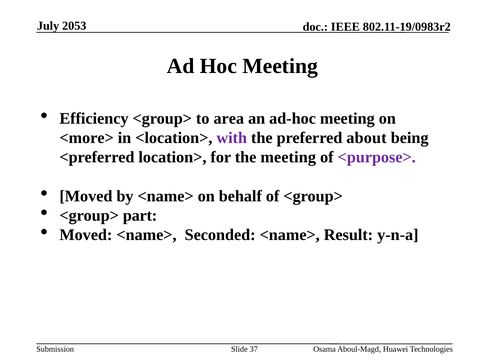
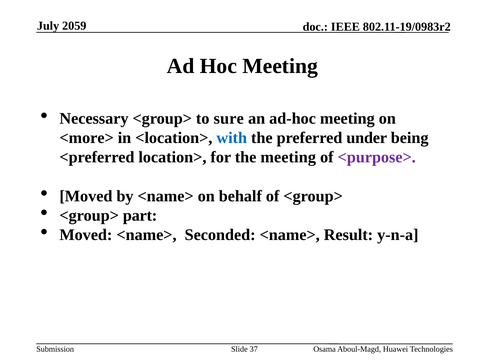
2053: 2053 -> 2059
Efficiency: Efficiency -> Necessary
area: area -> sure
with colour: purple -> blue
about: about -> under
